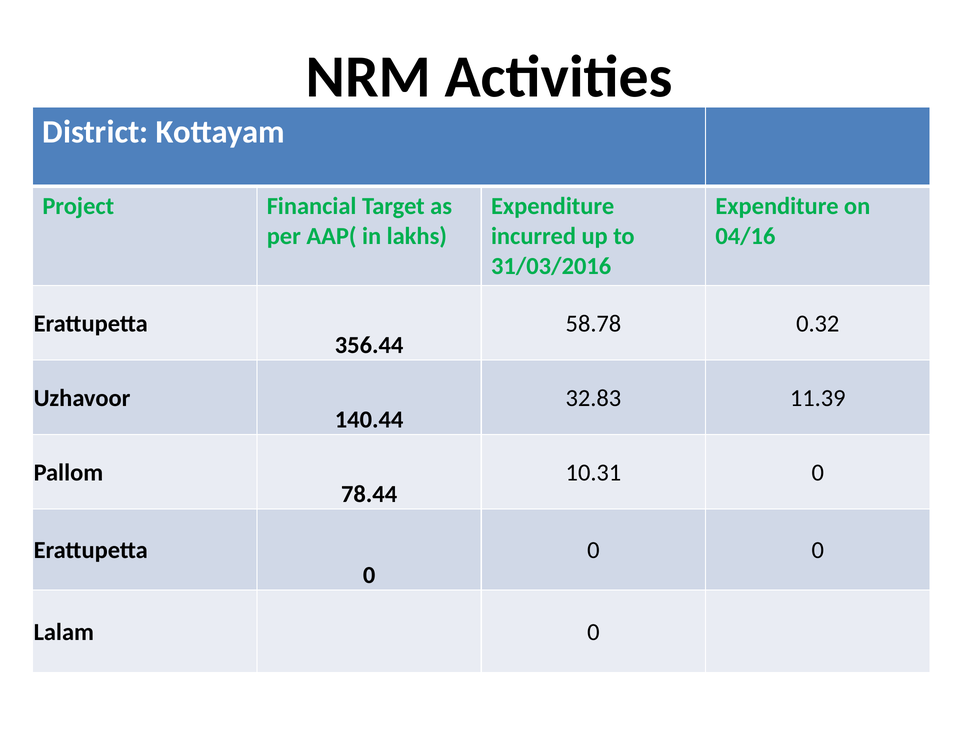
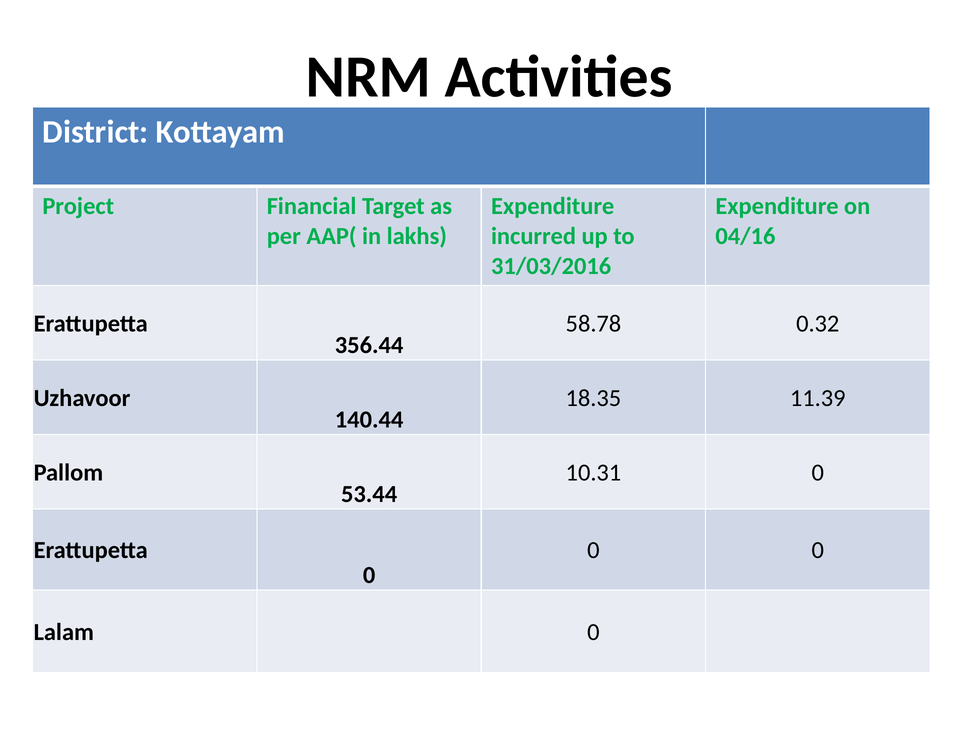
32.83: 32.83 -> 18.35
78.44: 78.44 -> 53.44
